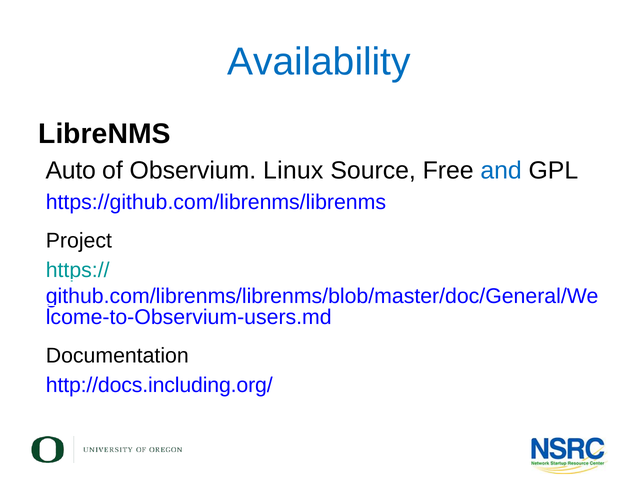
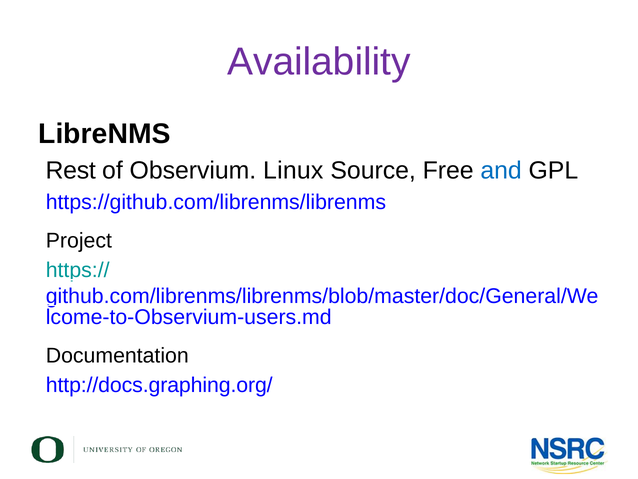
Availability colour: blue -> purple
Auto: Auto -> Rest
http://docs.including.org/: http://docs.including.org/ -> http://docs.graphing.org/
